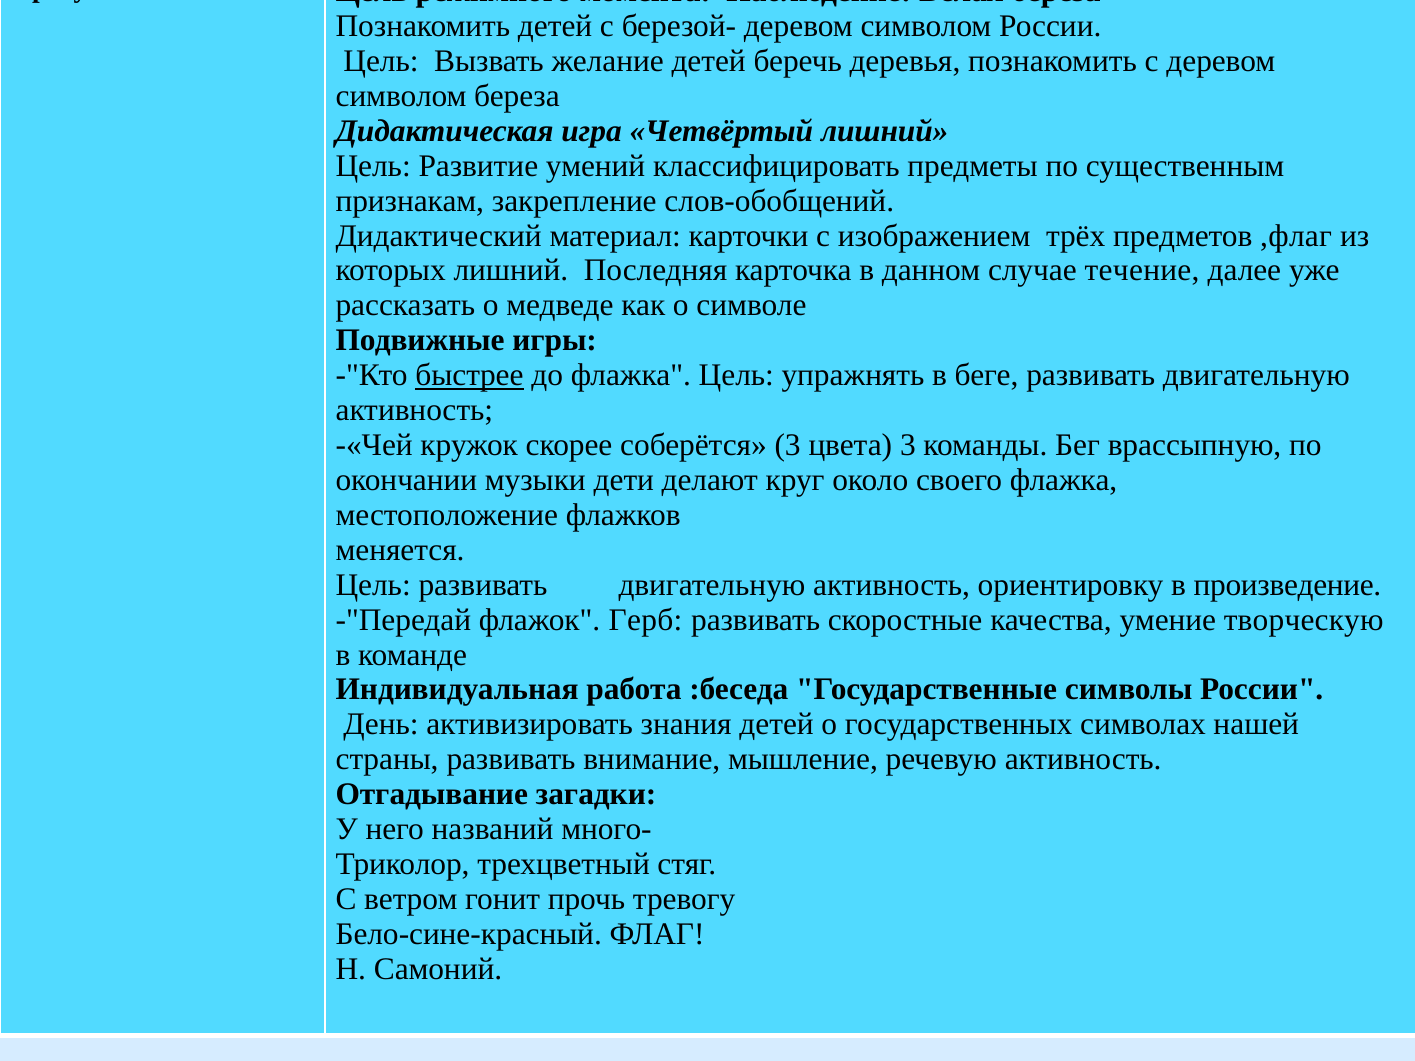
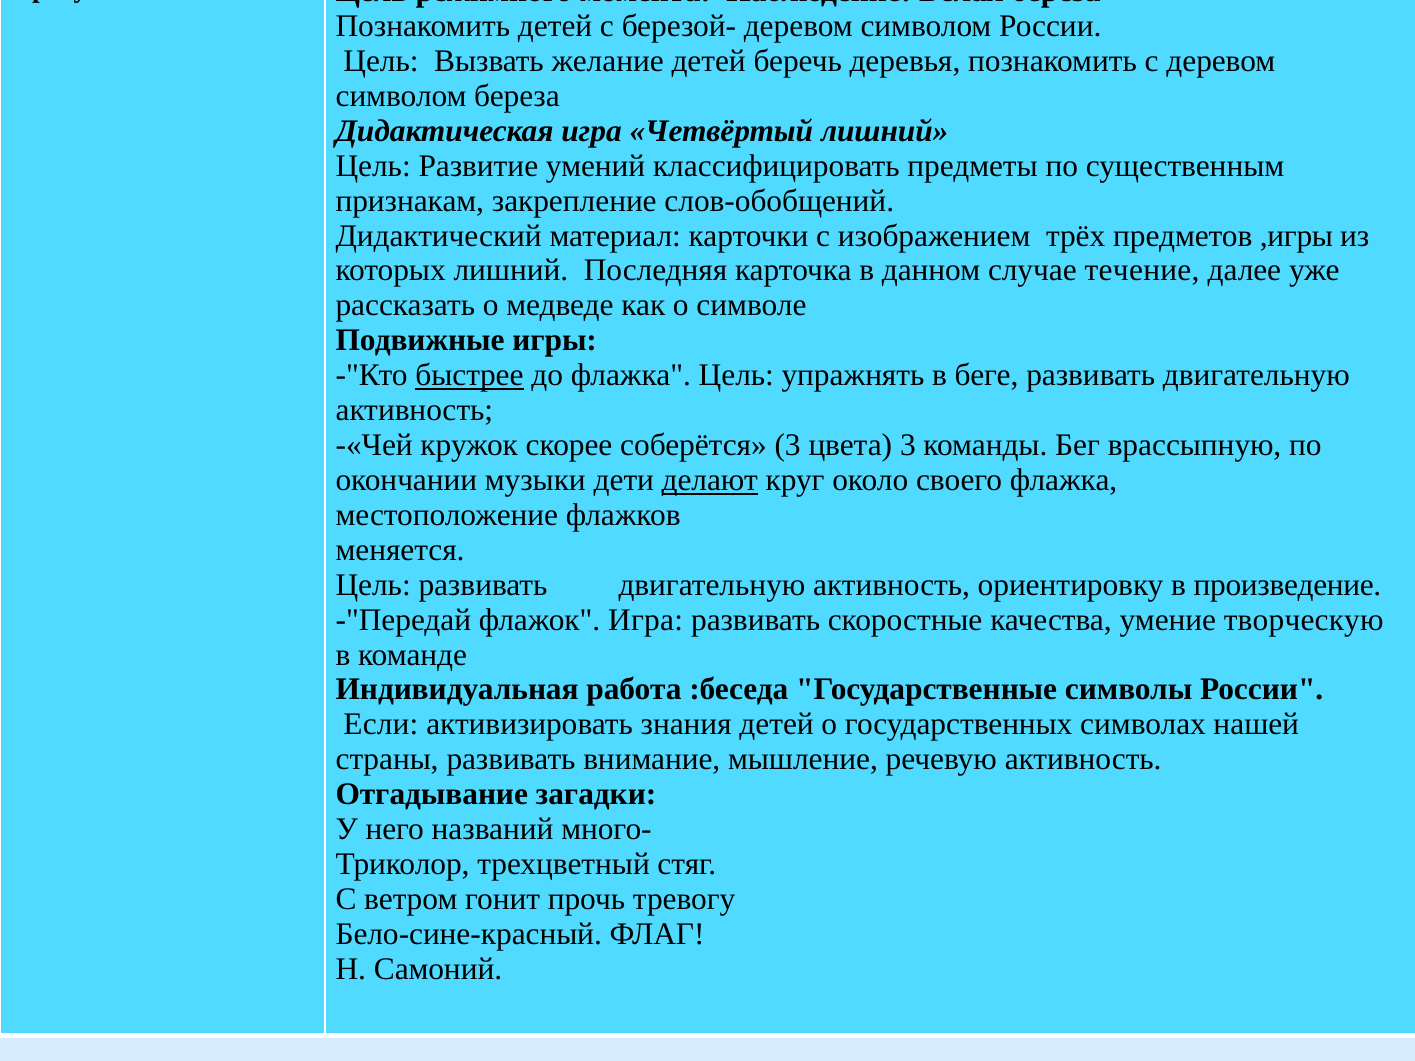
,флаг: ,флаг -> ,игры
делают underline: none -> present
флажок Герб: Герб -> Игра
День: День -> Если
